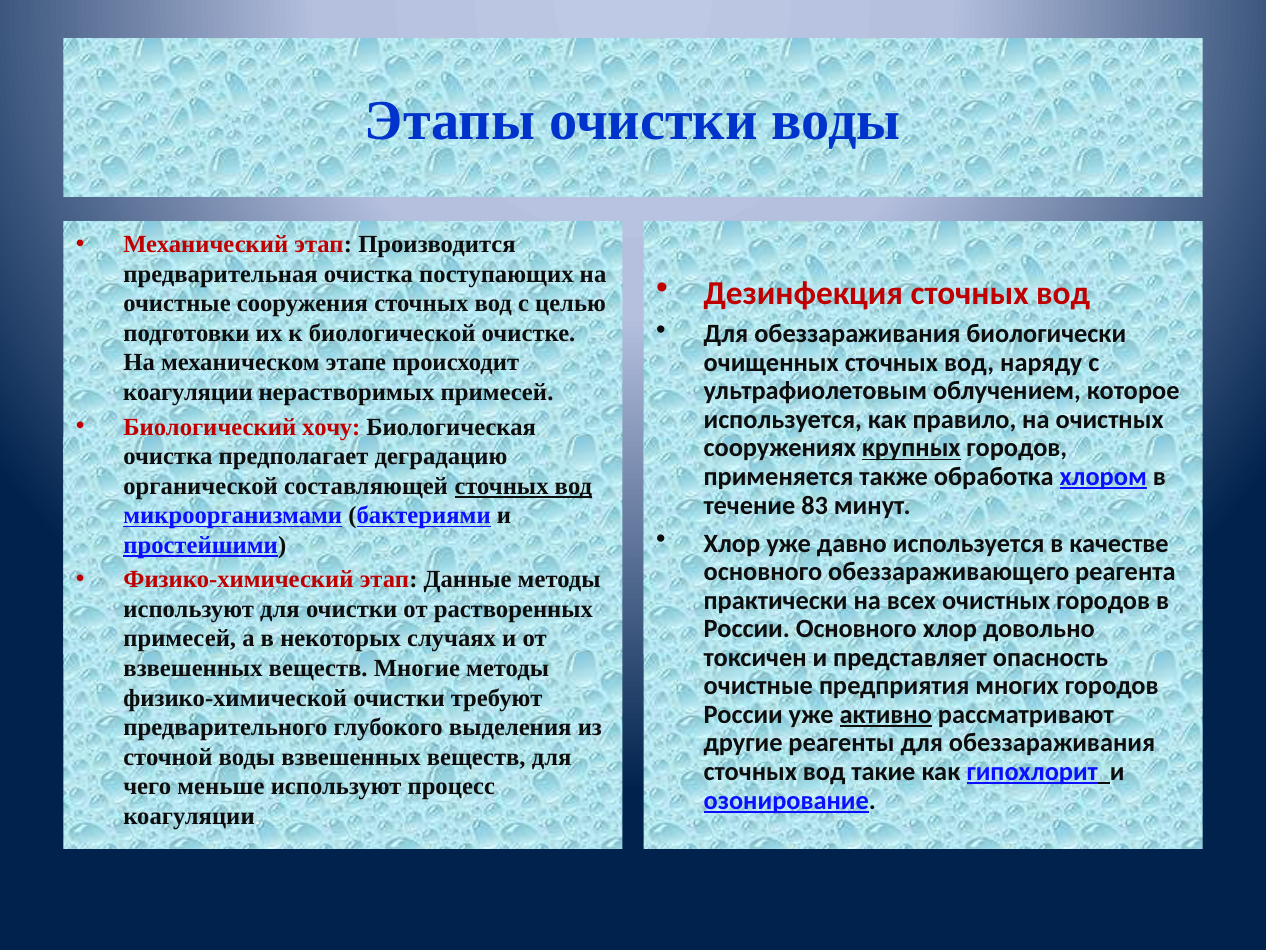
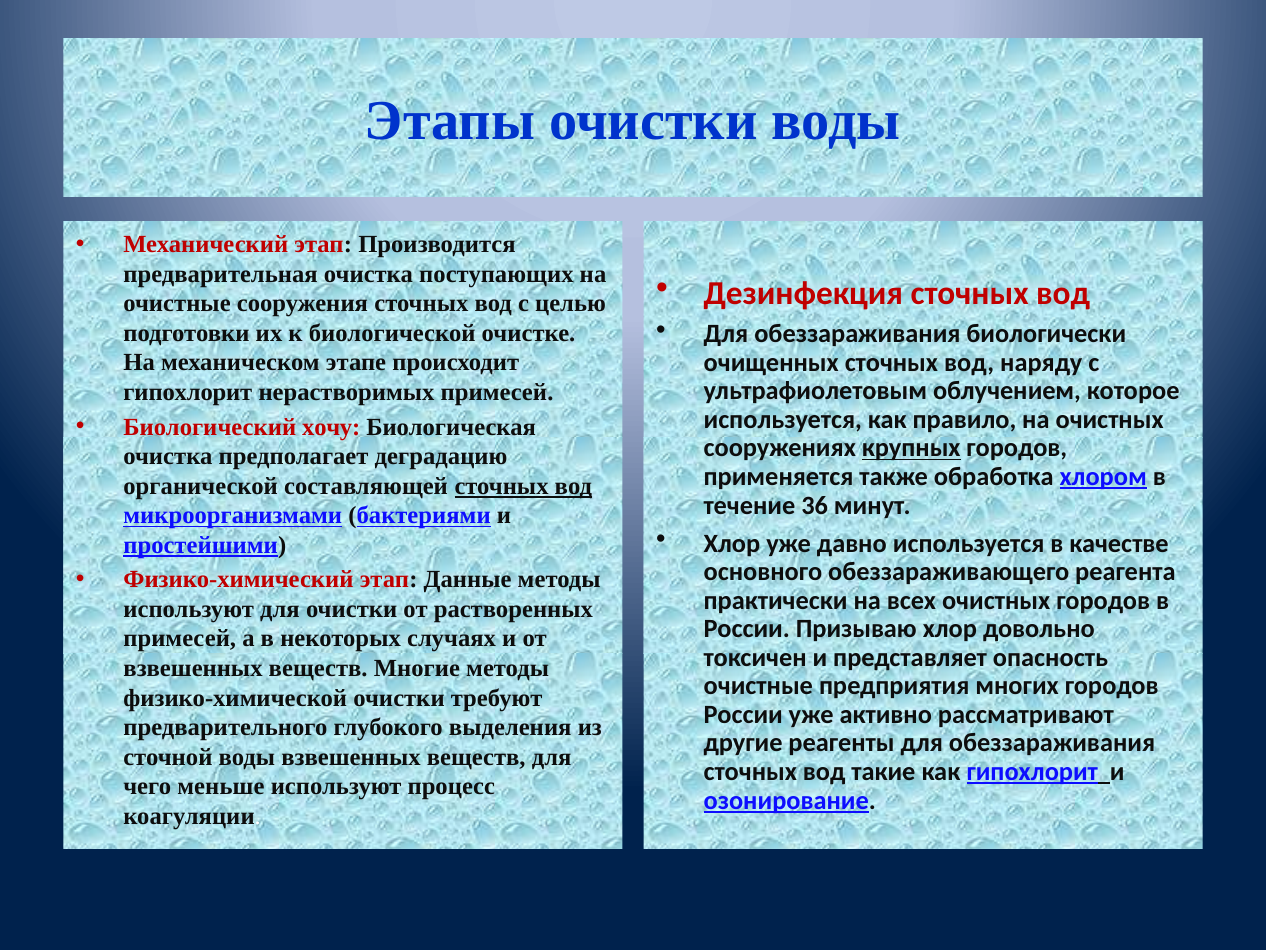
коагуляции at (188, 392): коагуляции -> гипохлорит
83: 83 -> 36
России Основного: Основного -> Призываю
активно underline: present -> none
